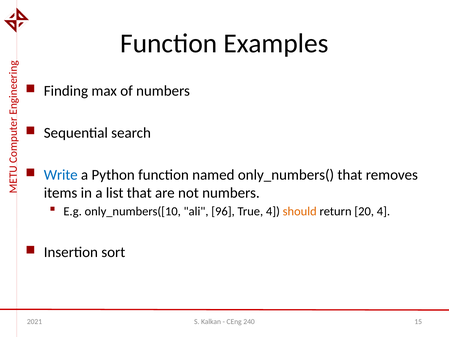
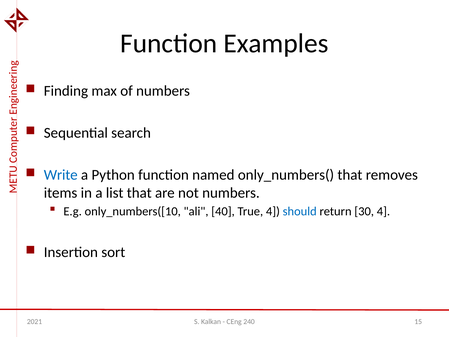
96: 96 -> 40
should colour: orange -> blue
20: 20 -> 30
